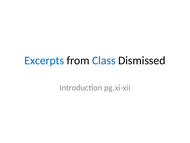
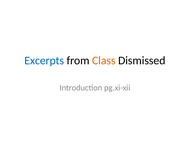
Class colour: blue -> orange
